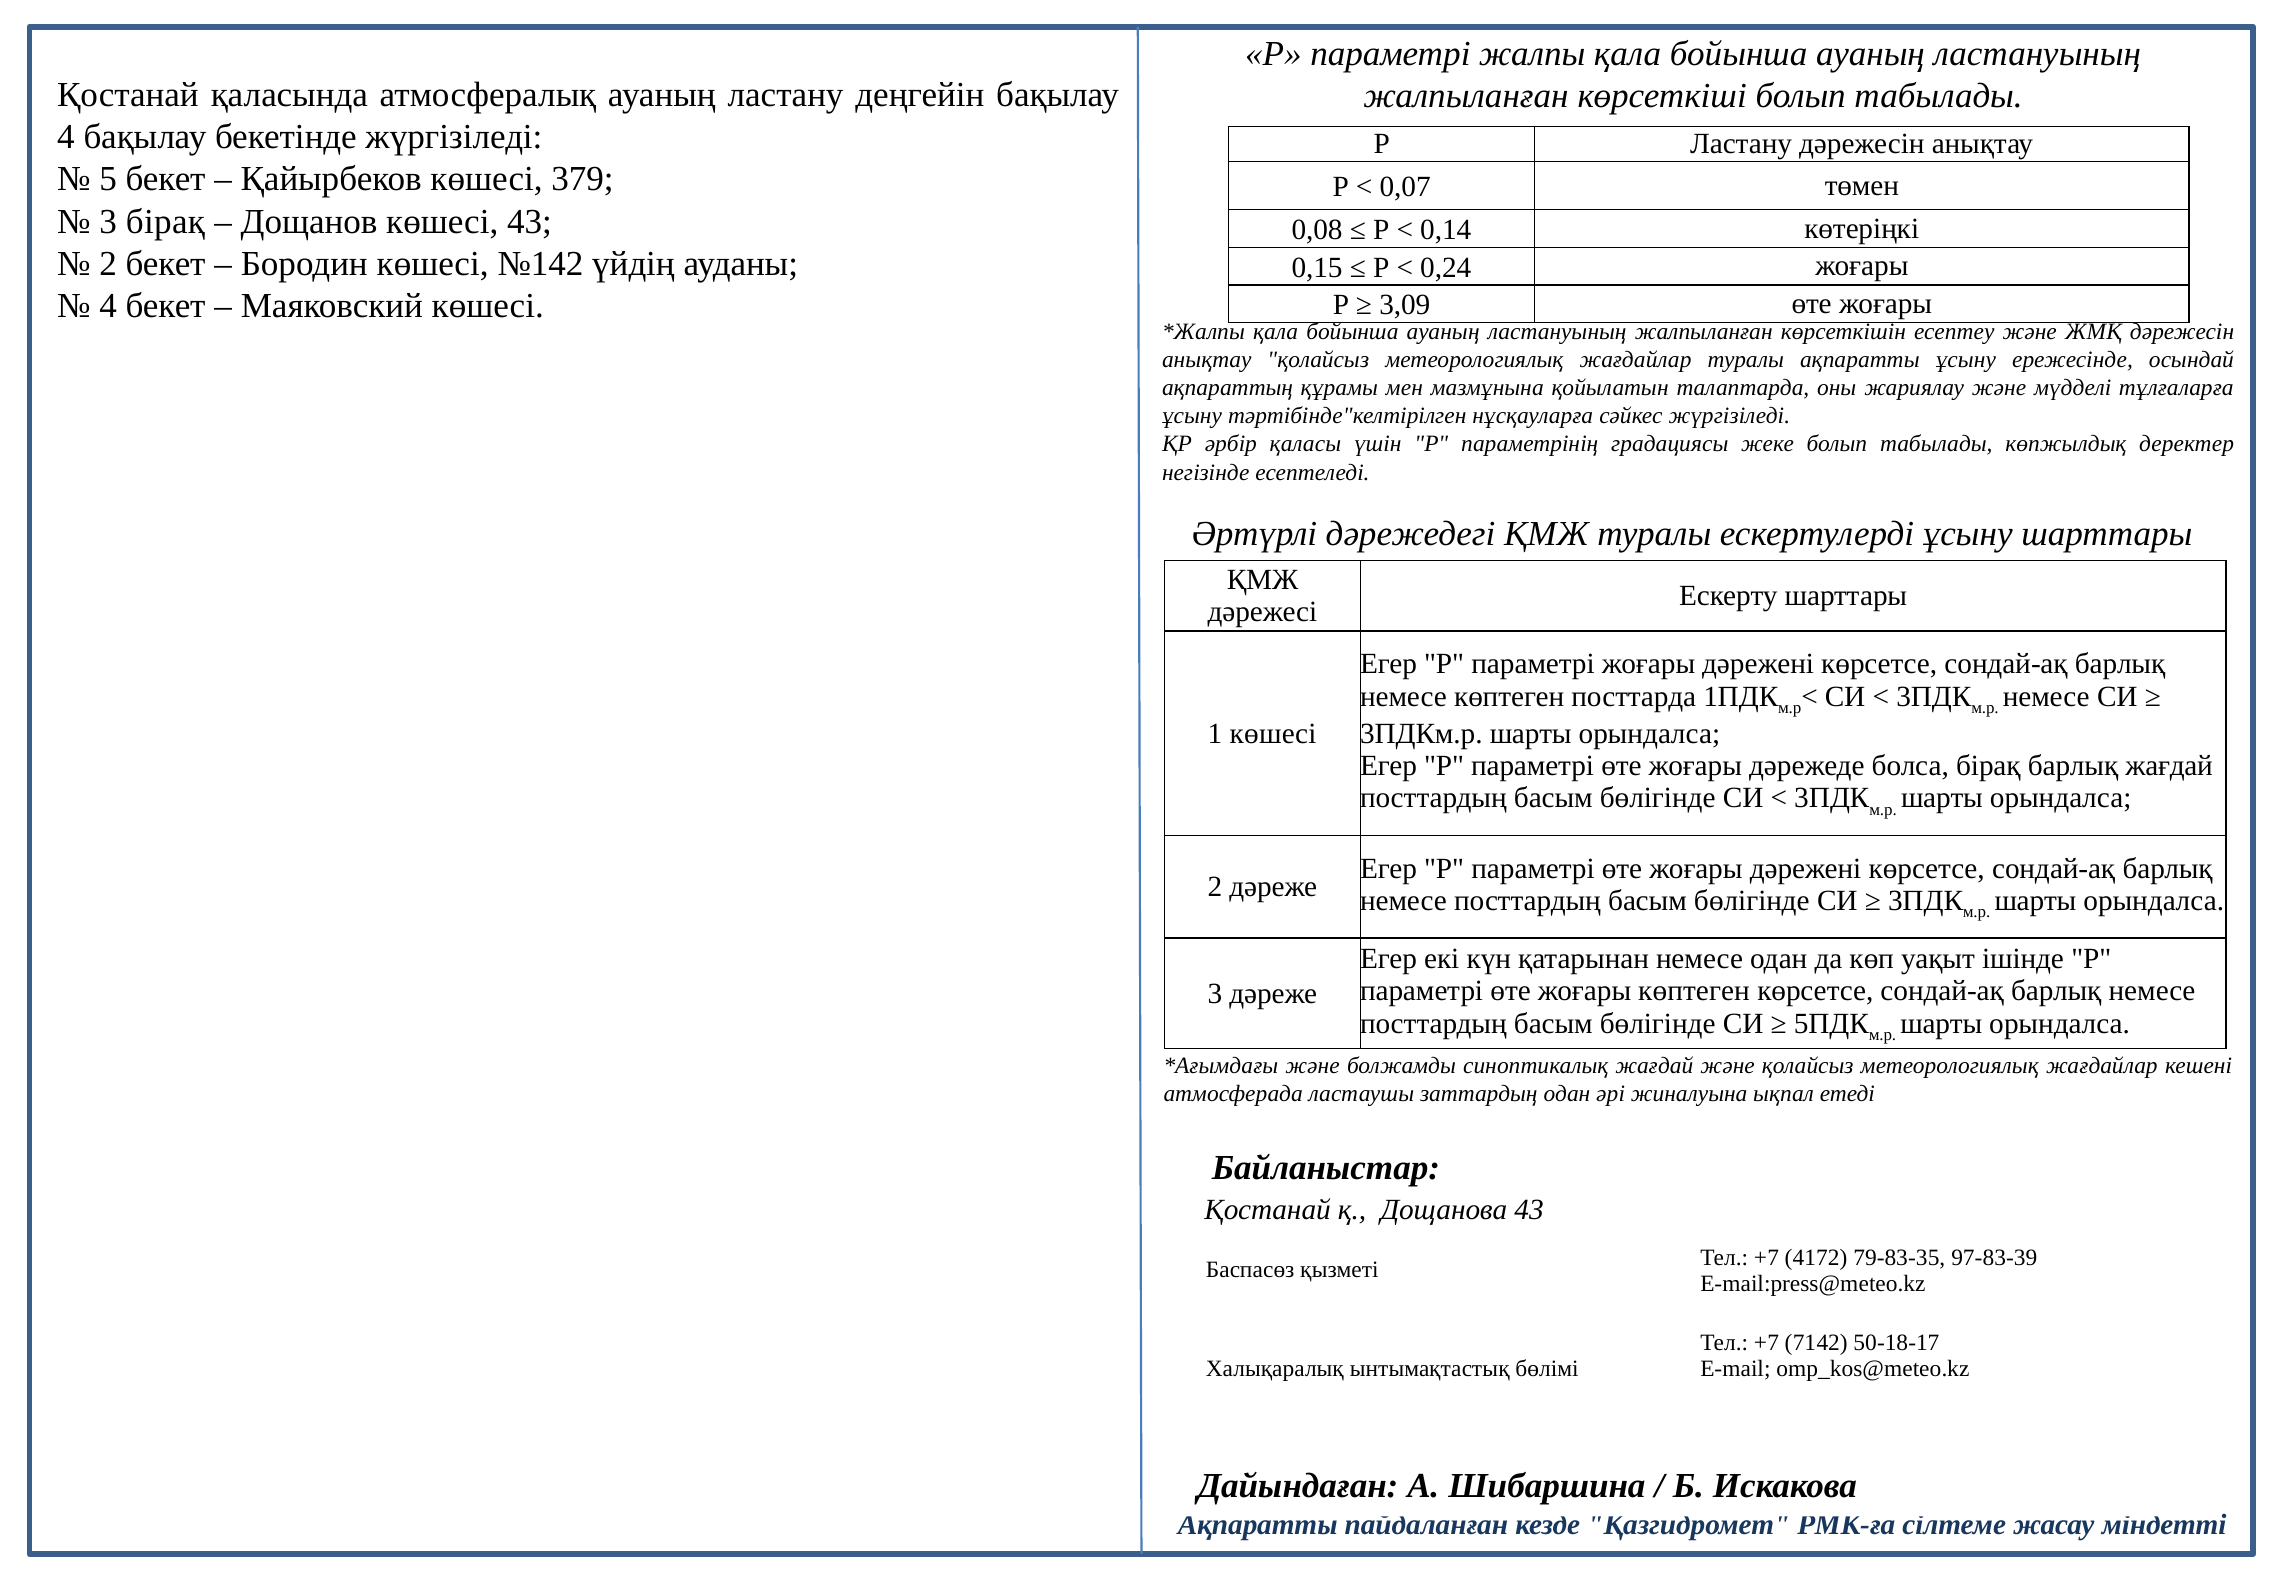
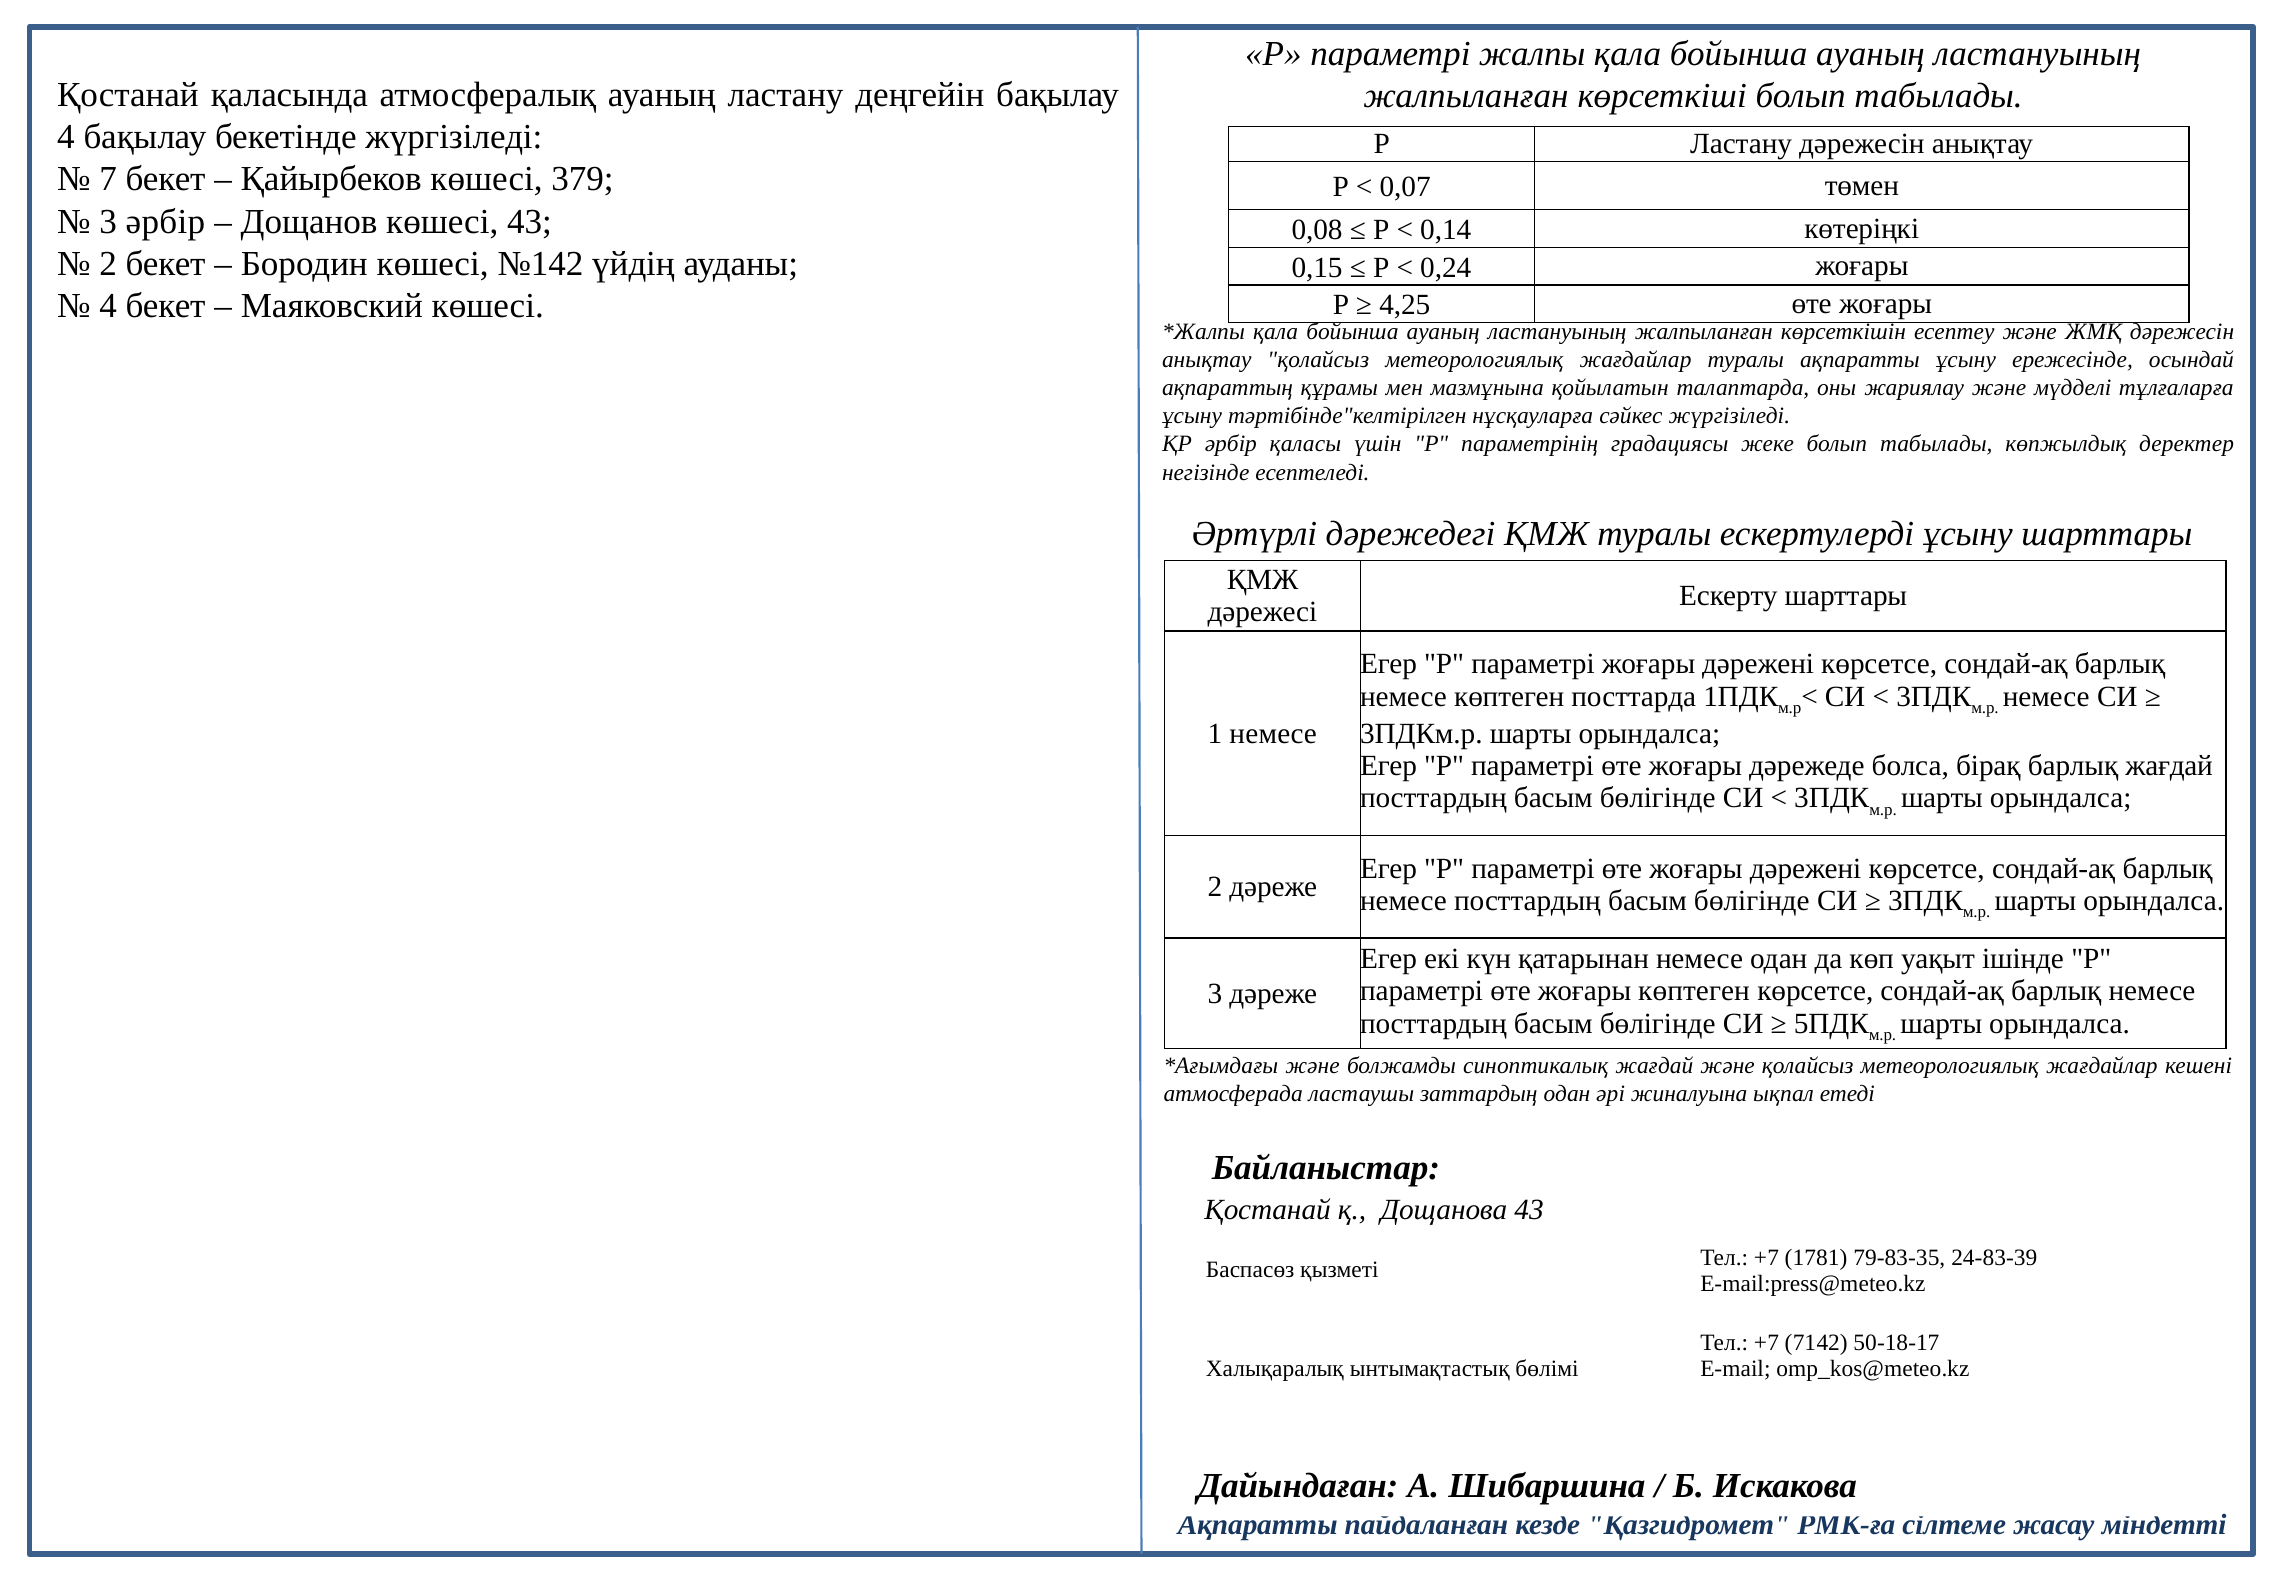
5: 5 -> 7
3 бірақ: бірақ -> әрбір
3,09: 3,09 -> 4,25
1 көшесі: көшесі -> немесе
4172: 4172 -> 1781
97-83-39: 97-83-39 -> 24-83-39
